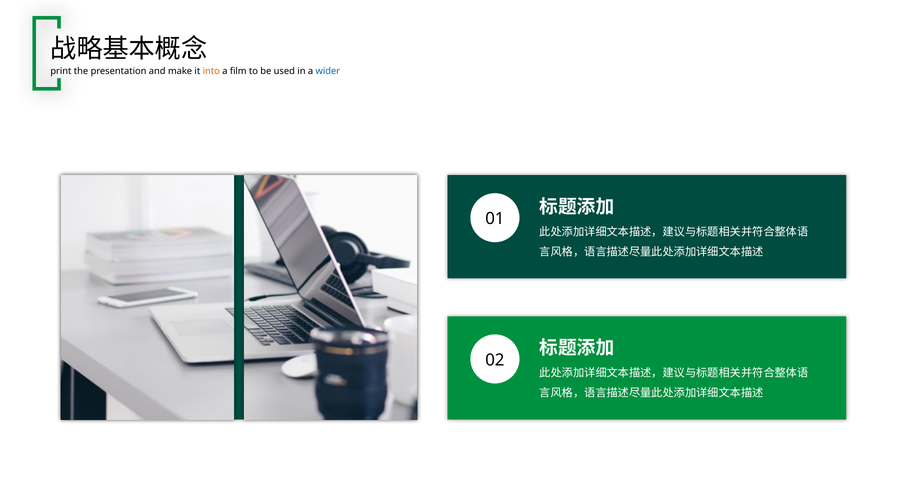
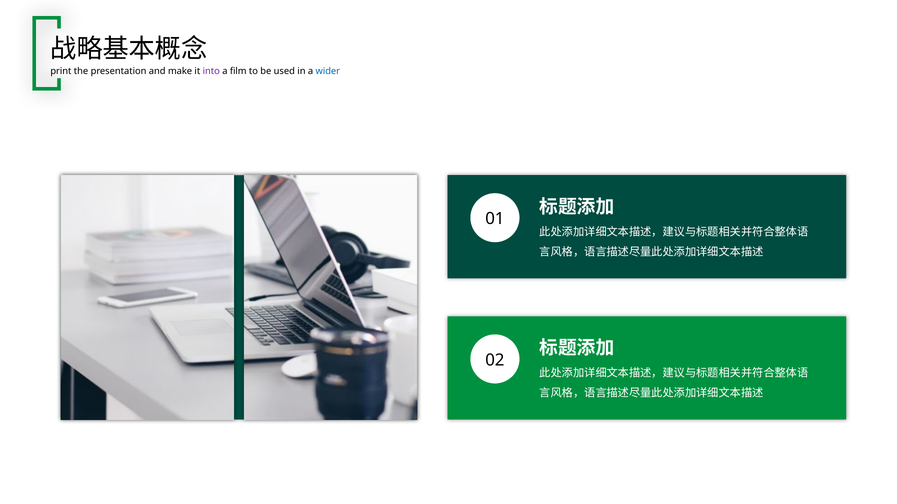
into colour: orange -> purple
